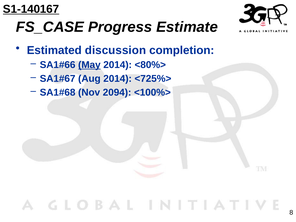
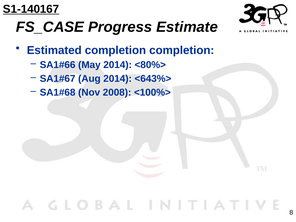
Estimated discussion: discussion -> completion
May underline: present -> none
<725%>: <725%> -> <643%>
2094: 2094 -> 2008
